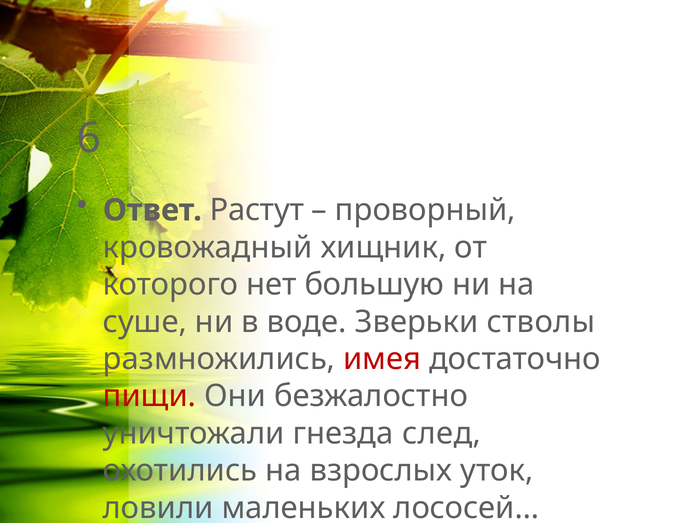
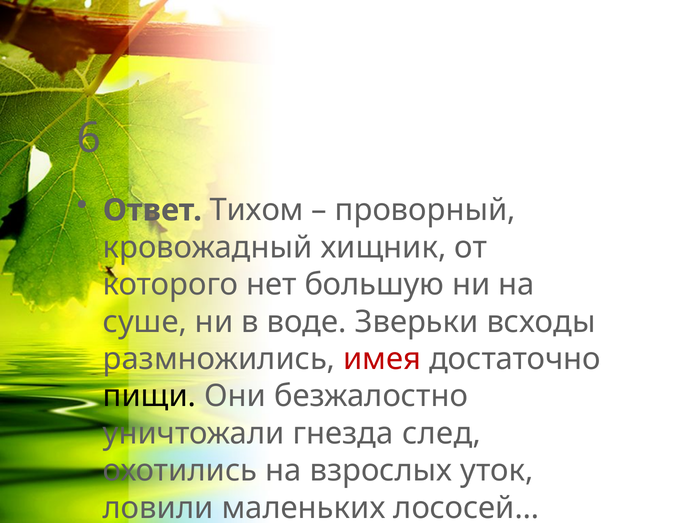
Растут: Растут -> Тихом
стволы: стволы -> всходы
пищи colour: red -> black
